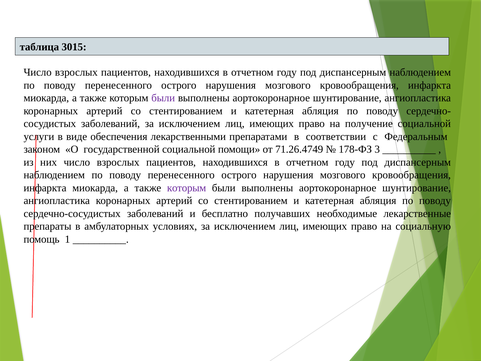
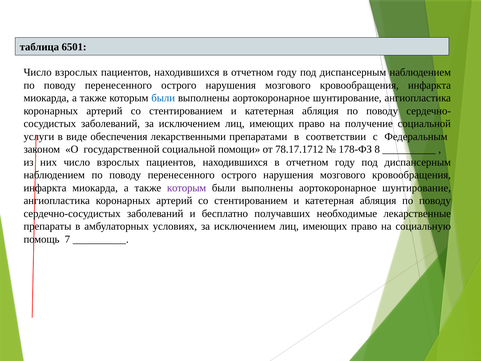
3015: 3015 -> 6501
были at (163, 98) colour: purple -> blue
71.26.4749: 71.26.4749 -> 78.17.1712
3: 3 -> 8
1: 1 -> 7
